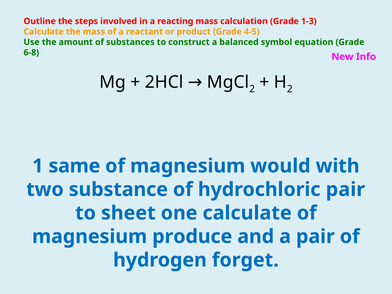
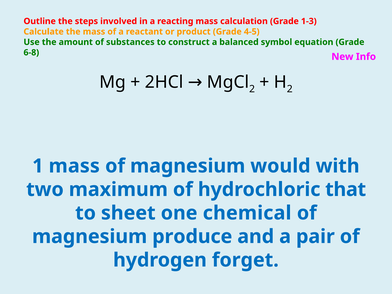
1 same: same -> mass
substance: substance -> maximum
hydrochloric pair: pair -> that
one calculate: calculate -> chemical
